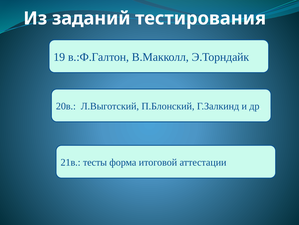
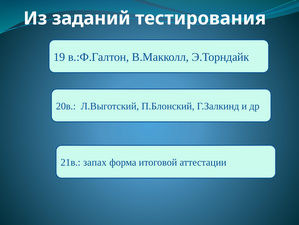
тесты: тесты -> запах
